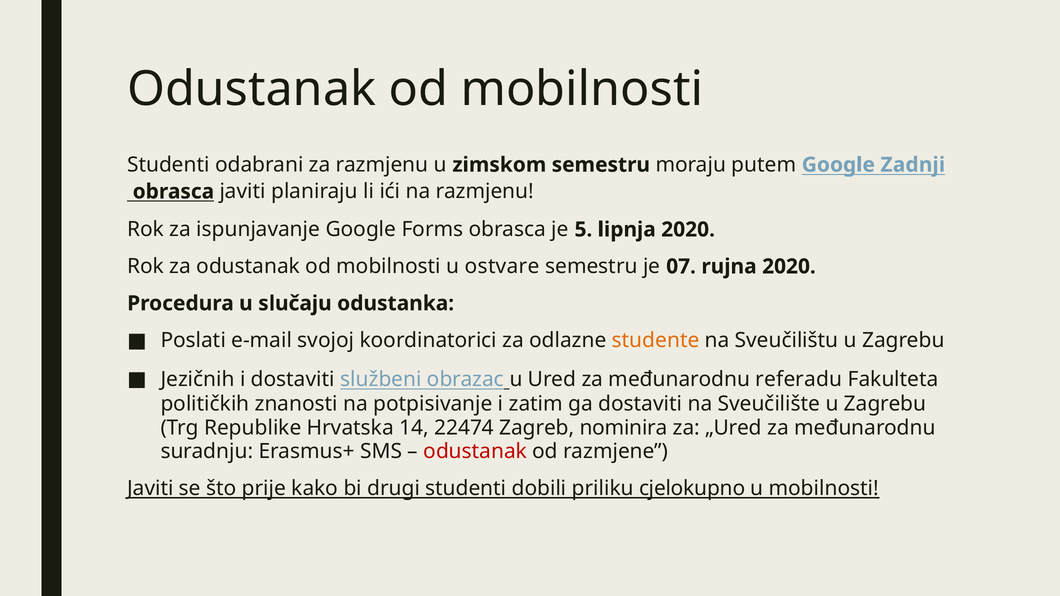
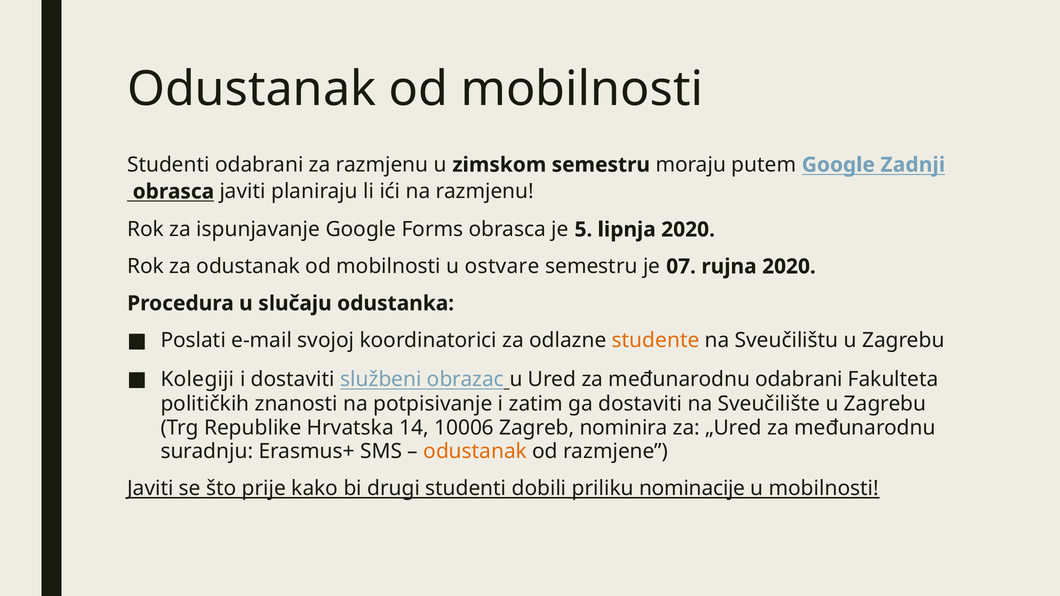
Jezičnih: Jezičnih -> Kolegiji
međunarodnu referadu: referadu -> odabrani
22474: 22474 -> 10006
odustanak at (475, 451) colour: red -> orange
cjelokupno: cjelokupno -> nominacije
